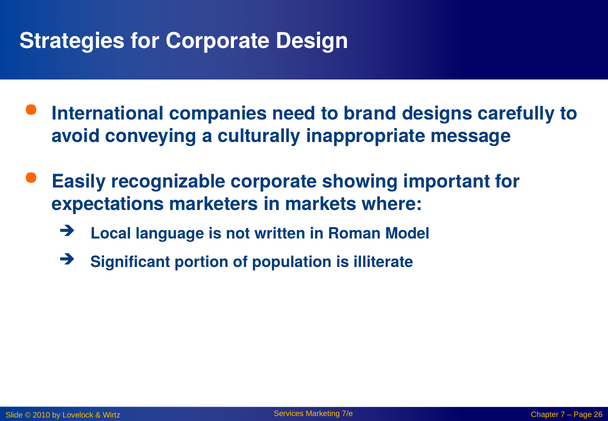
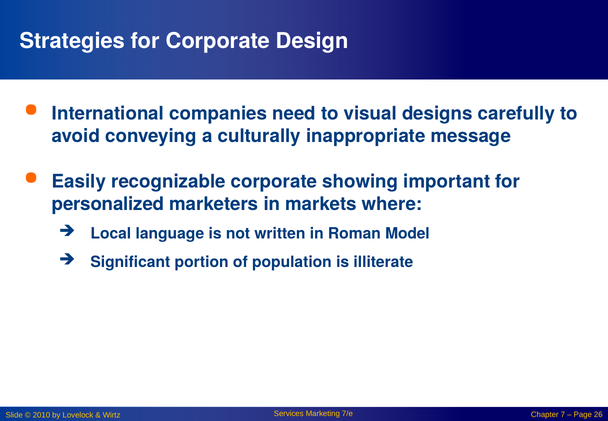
brand: brand -> visual
expectations: expectations -> personalized
